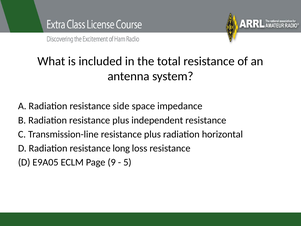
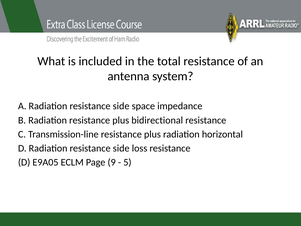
independent: independent -> bidirectional
D Radiation resistance long: long -> side
